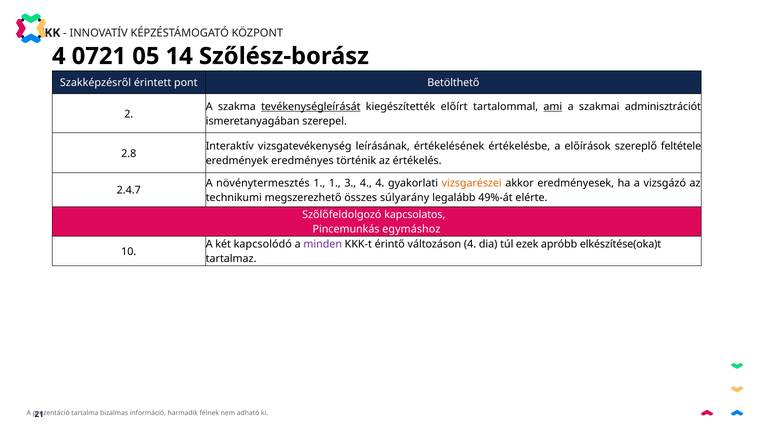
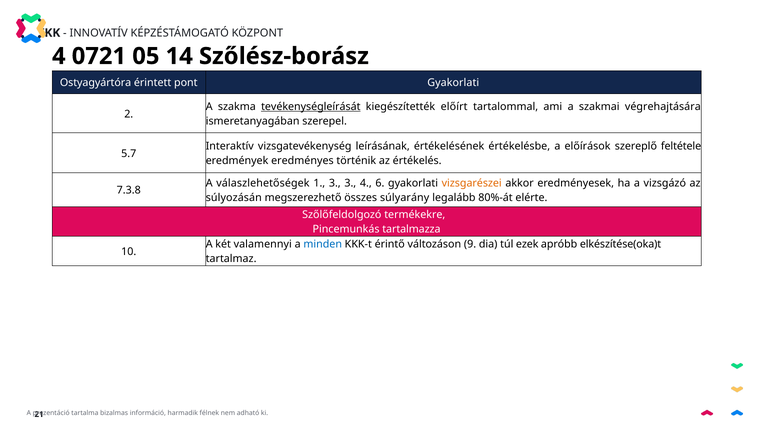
Szakképzésről: Szakképzésről -> Ostyagyártóra
pont Betölthető: Betölthető -> Gyakorlati
ami underline: present -> none
adminisztrációt: adminisztrációt -> végrehajtására
2.8: 2.8 -> 5.7
növénytermesztés: növénytermesztés -> válaszlehetőségek
1 1: 1 -> 3
4 4: 4 -> 6
2.4.7: 2.4.7 -> 7.3.8
technikumi: technikumi -> súlyozásán
49%-át: 49%-át -> 80%-át
kapcsolatos: kapcsolatos -> termékekre
egymáshoz: egymáshoz -> tartalmazza
kapcsolódó: kapcsolódó -> valamennyi
minden colour: purple -> blue
változáson 4: 4 -> 9
